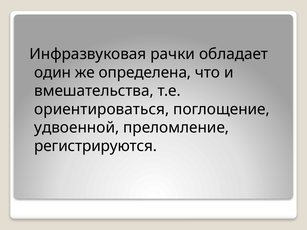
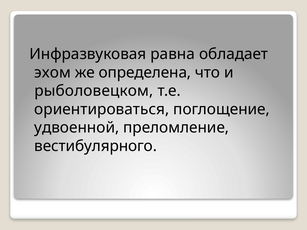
рачки: рачки -> равна
один: один -> эхом
вмешательства: вмешательства -> рыболовецком
регистрируются: регистрируются -> вестибулярного
